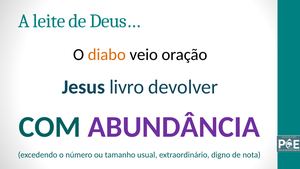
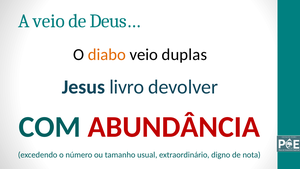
A leite: leite -> veio
oração: oração -> duplas
ABUNDÂNCIA colour: purple -> red
